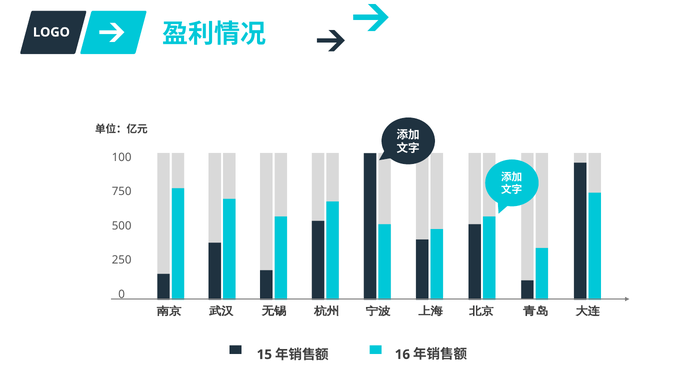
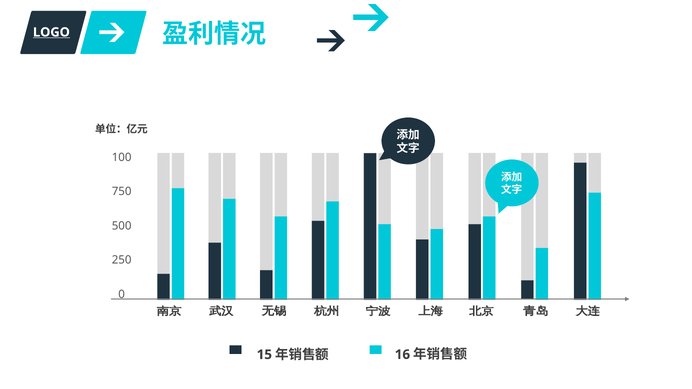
LOGO underline: none -> present
